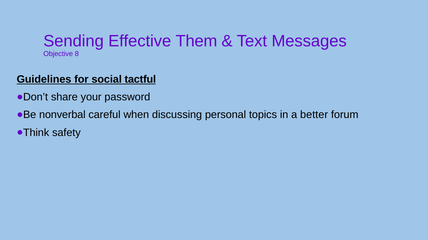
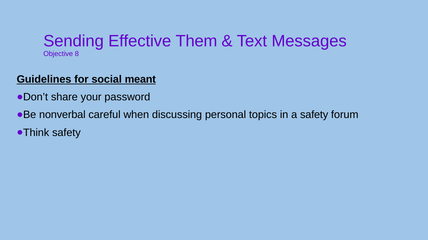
tactful: tactful -> meant
a better: better -> safety
